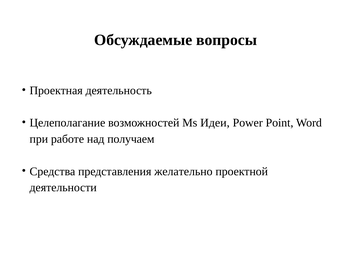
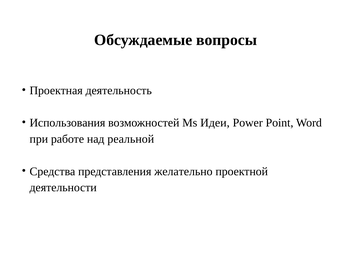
Целеполагание: Целеполагание -> Использования
получаем: получаем -> реальной
